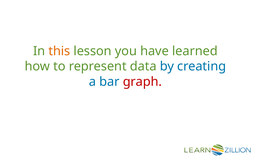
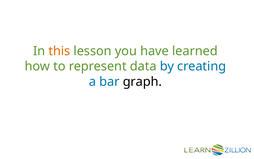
graph colour: red -> black
